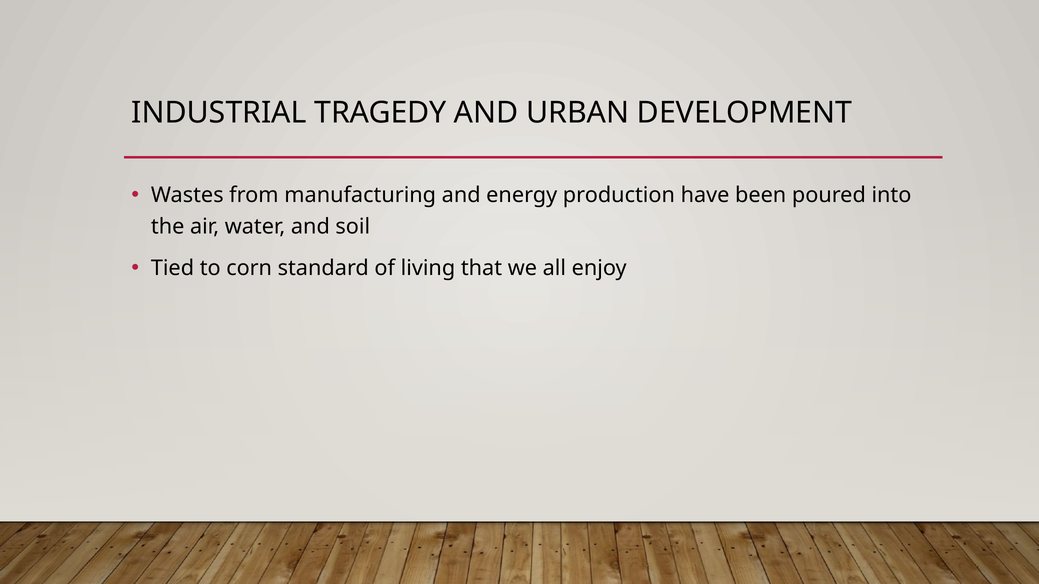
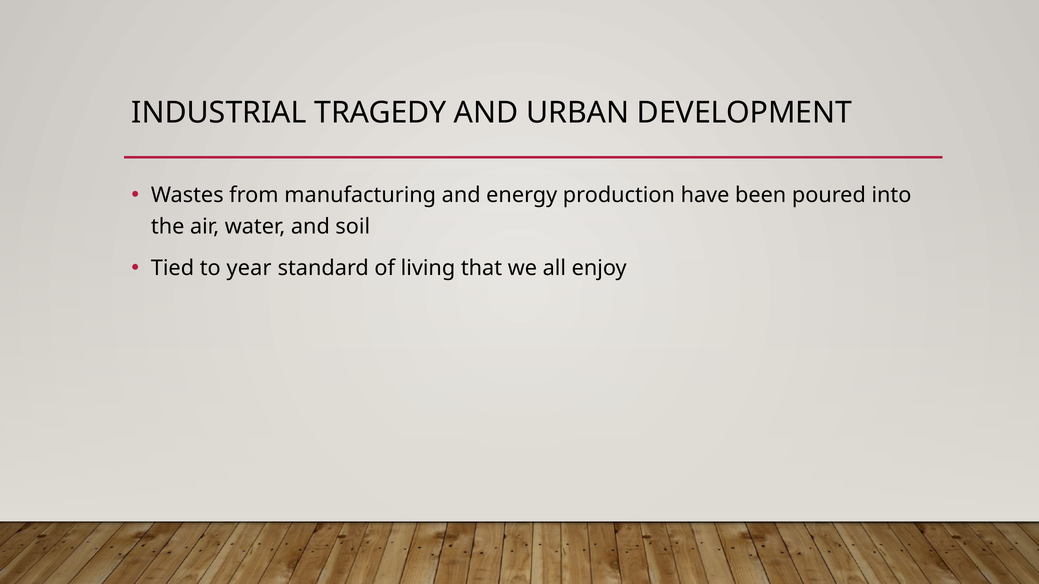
corn: corn -> year
